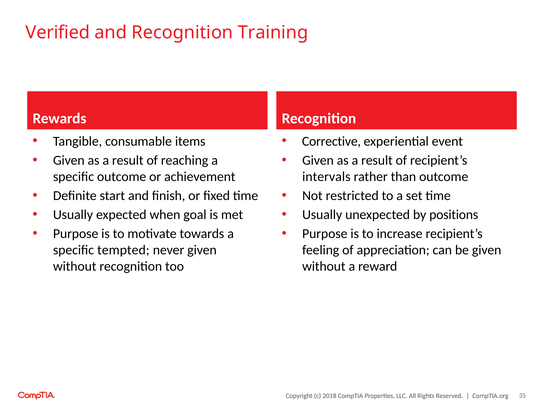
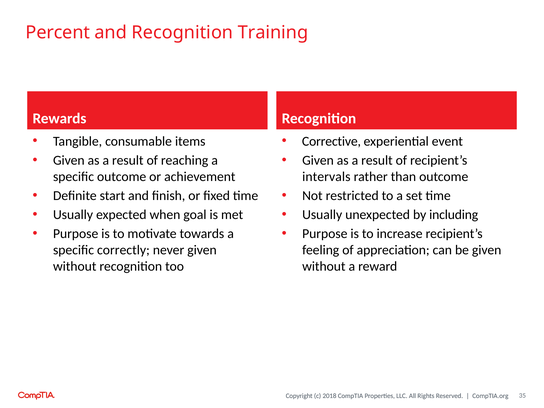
Verified: Verified -> Percent
positions: positions -> including
tempted: tempted -> correctly
